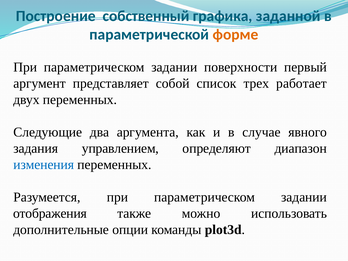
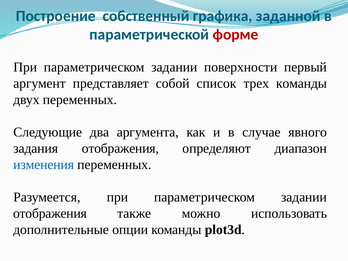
форме colour: orange -> red
трех работает: работает -> команды
задания управлением: управлением -> отображения
